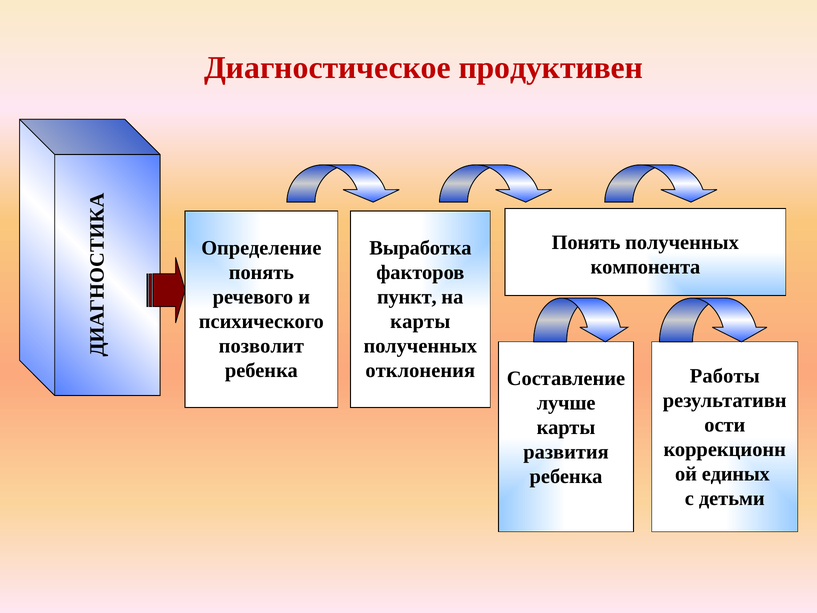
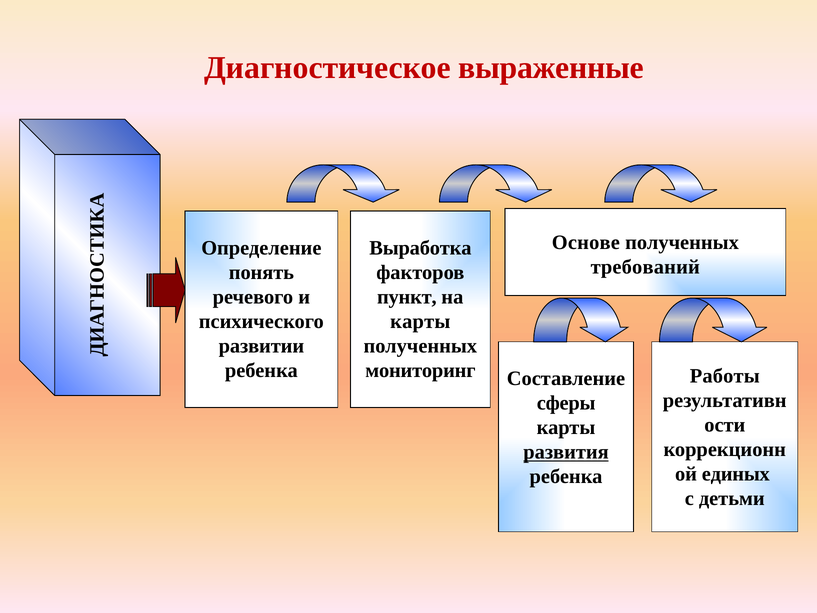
продуктивен: продуктивен -> выраженные
Понять at (586, 242): Понять -> Основе
компонента: компонента -> требований
позволит: позволит -> развитии
отклонения: отклонения -> мониторинг
лучше: лучше -> сферы
развития underline: none -> present
